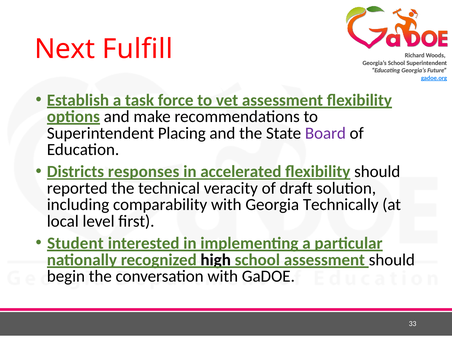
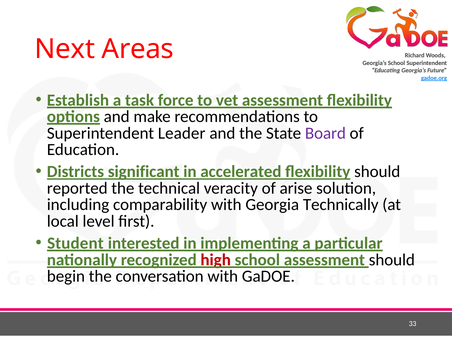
Fulfill: Fulfill -> Areas
Placing: Placing -> Leader
responses: responses -> significant
draft: draft -> arise
high colour: black -> red
